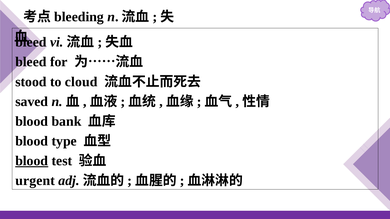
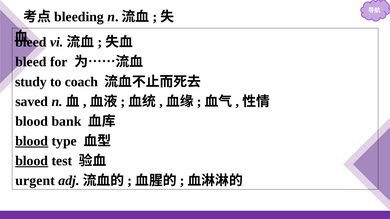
stood: stood -> study
cloud: cloud -> coach
blood at (32, 141) underline: none -> present
